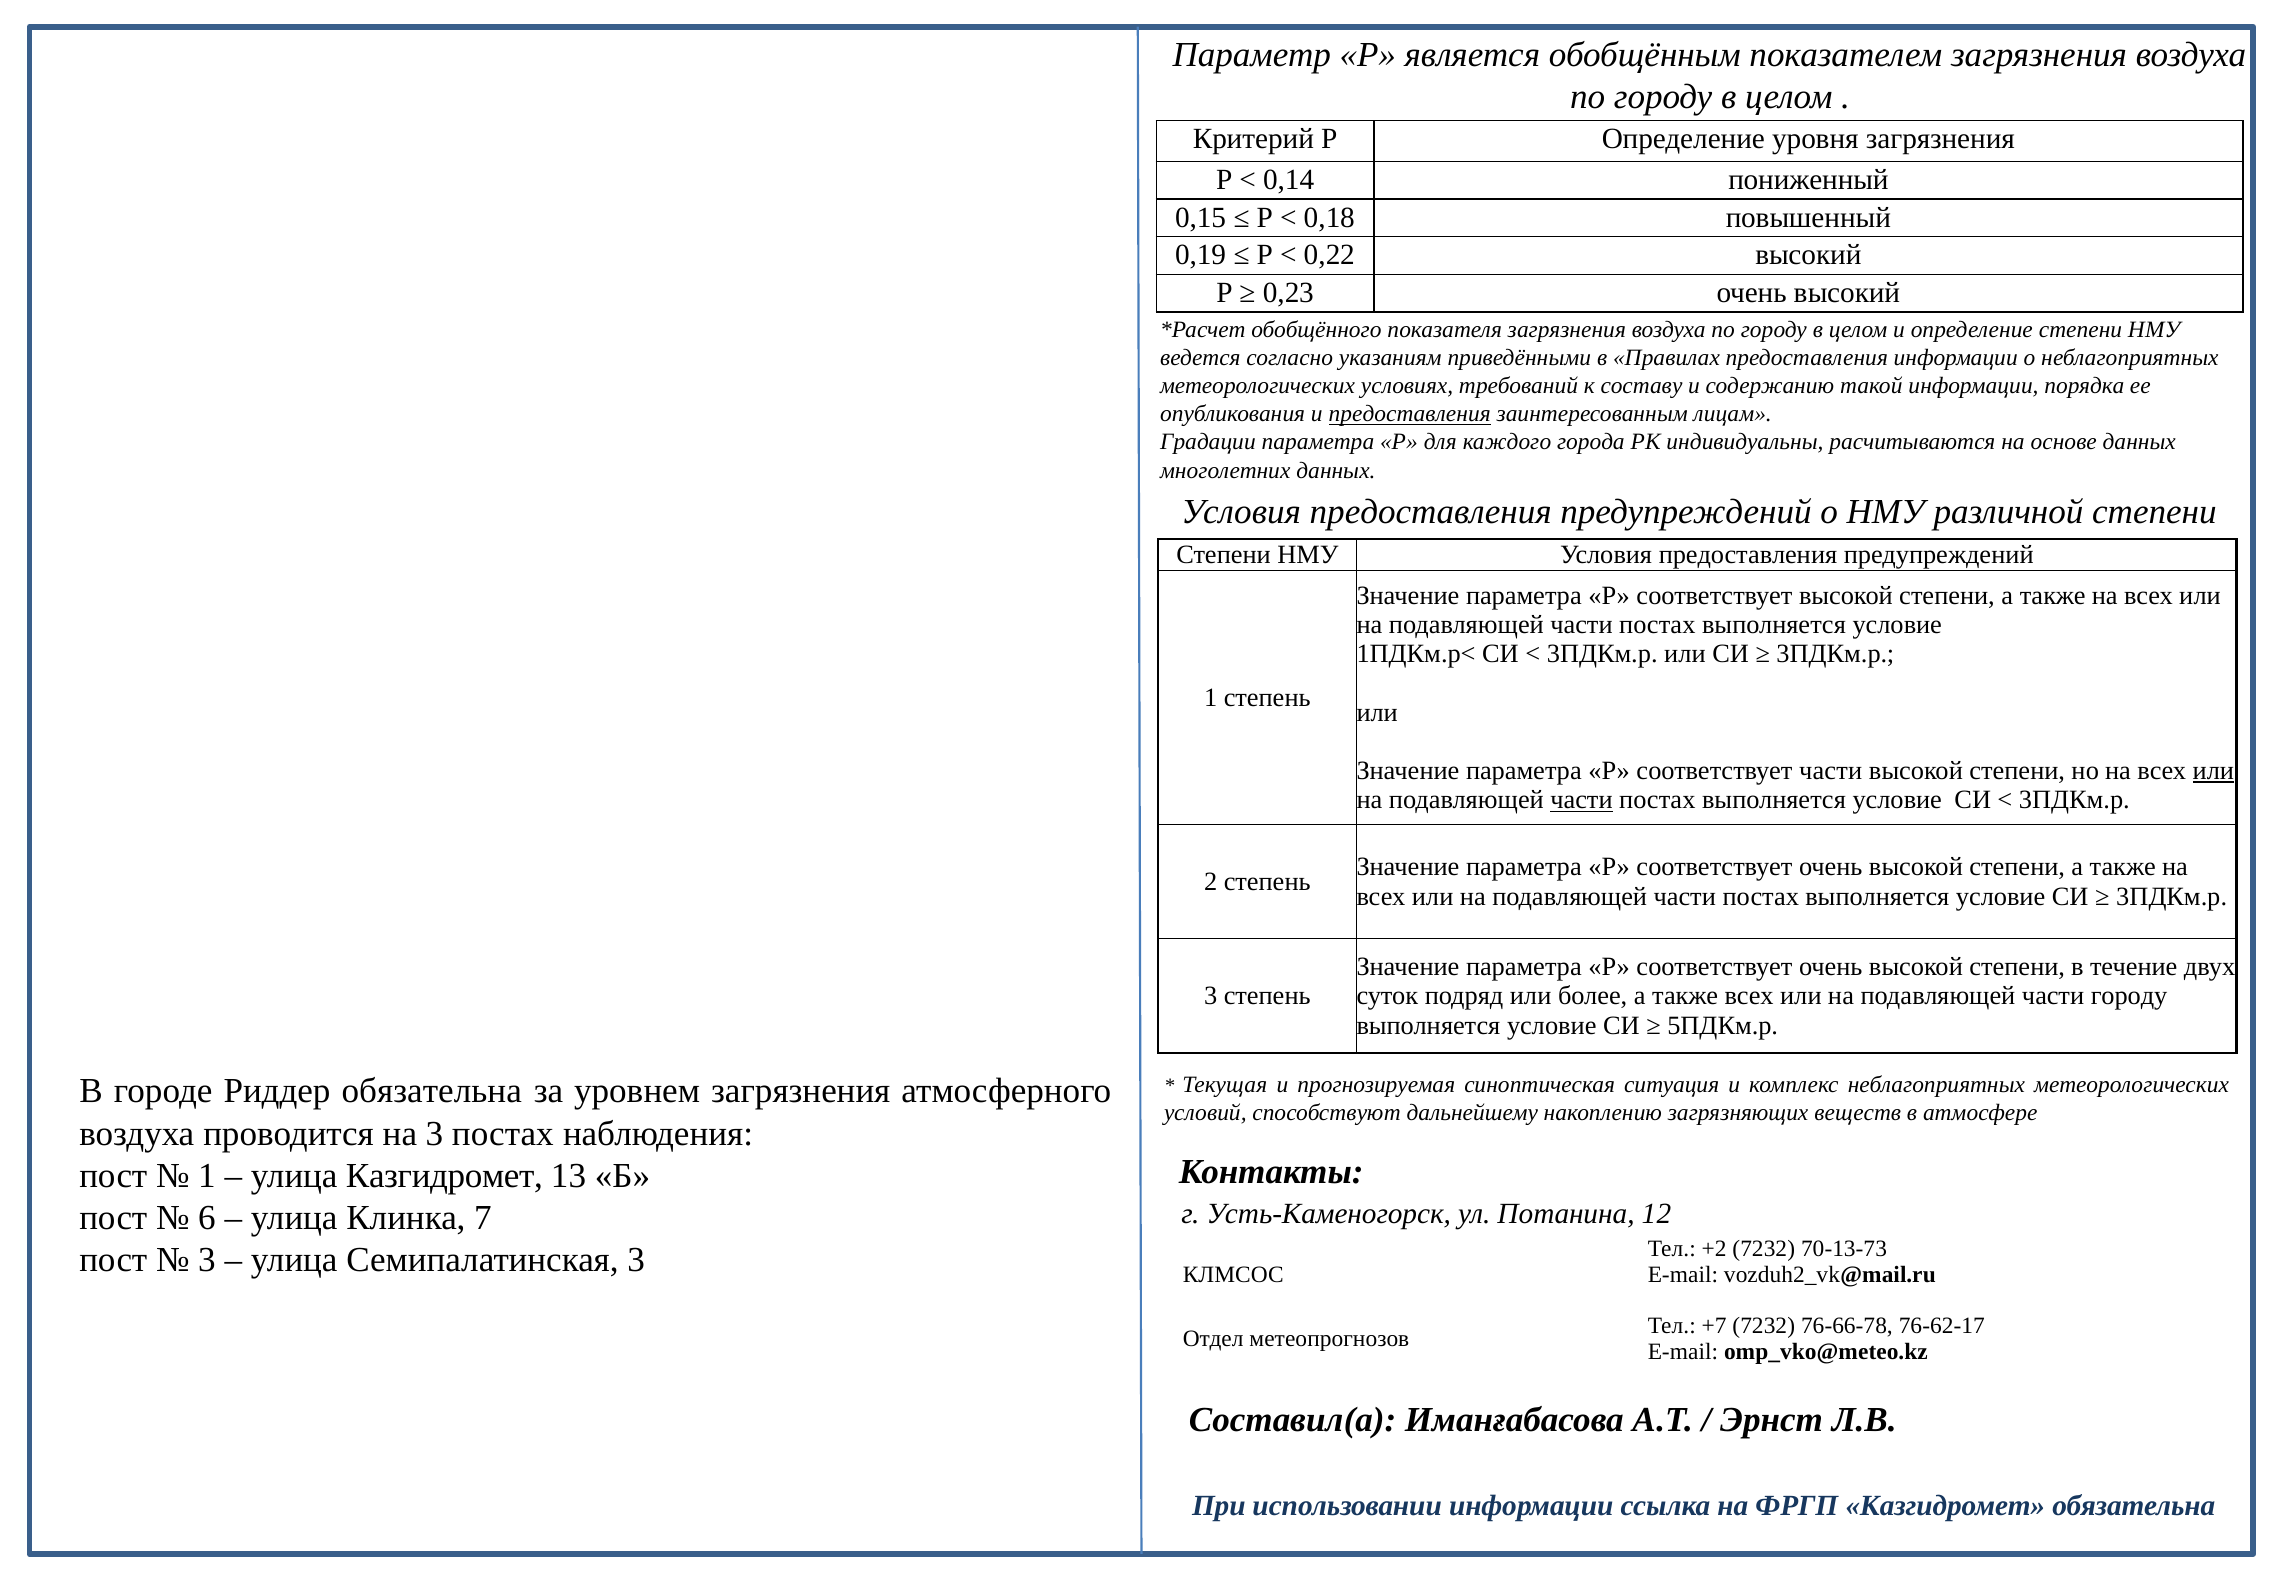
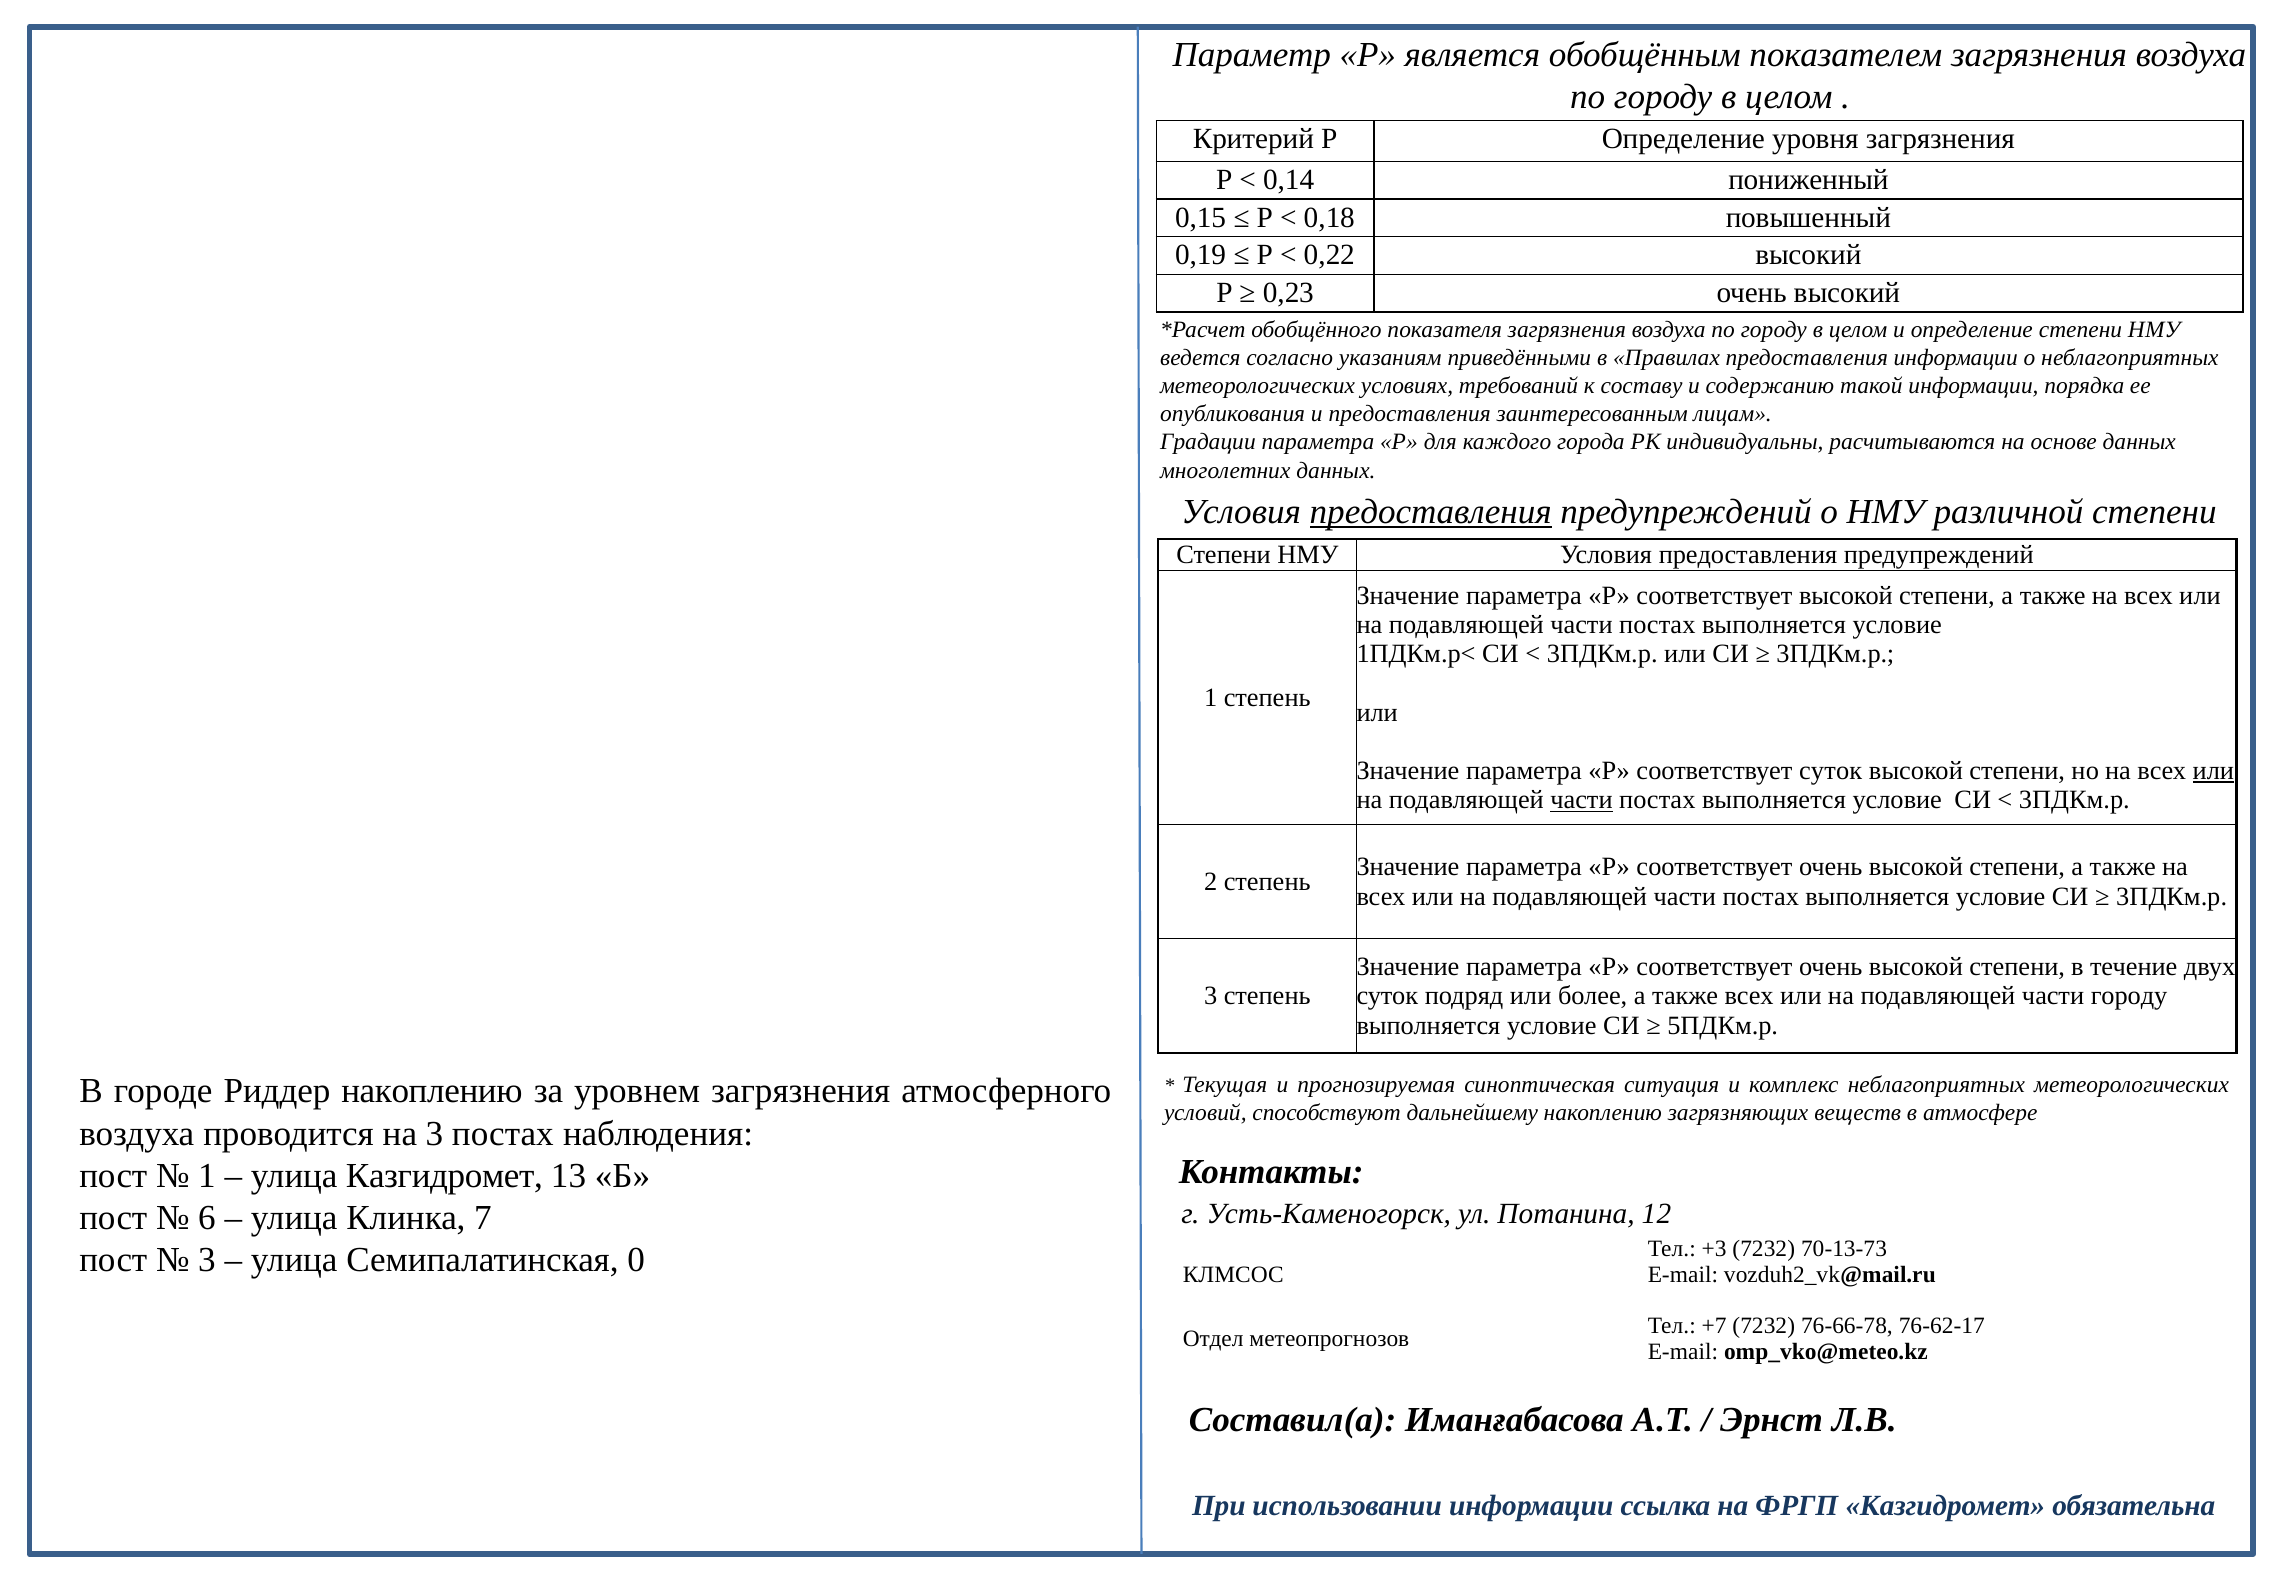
предоставления at (1410, 414) underline: present -> none
предоставления at (1431, 512) underline: none -> present
соответствует части: части -> суток
Риддер обязательна: обязательна -> накоплению
+2: +2 -> +3
Семипалатинская 3: 3 -> 0
